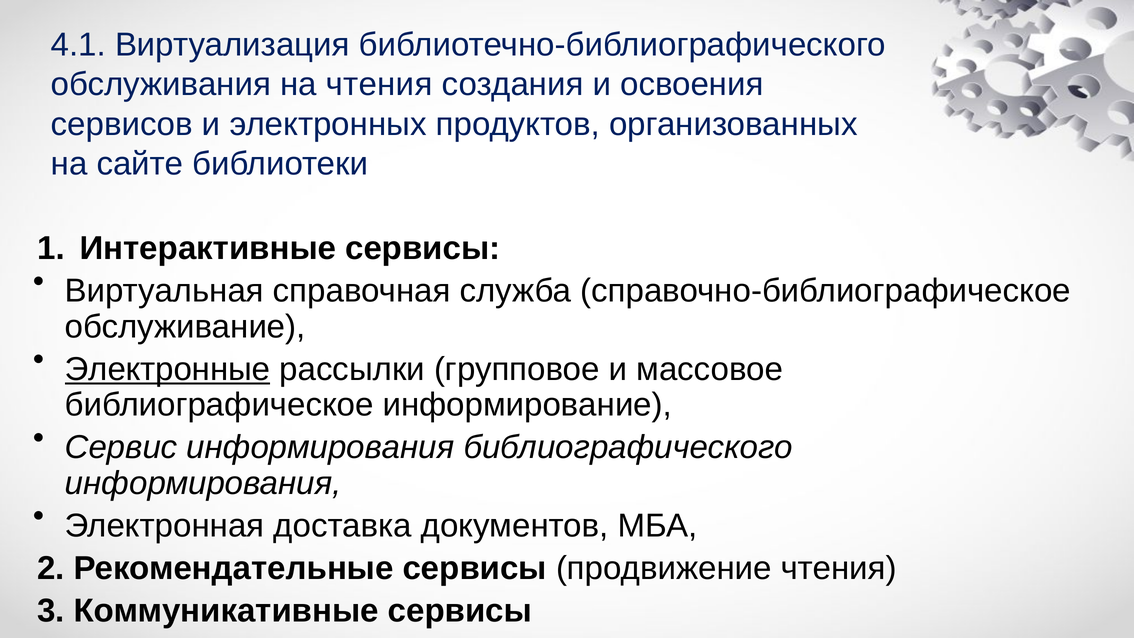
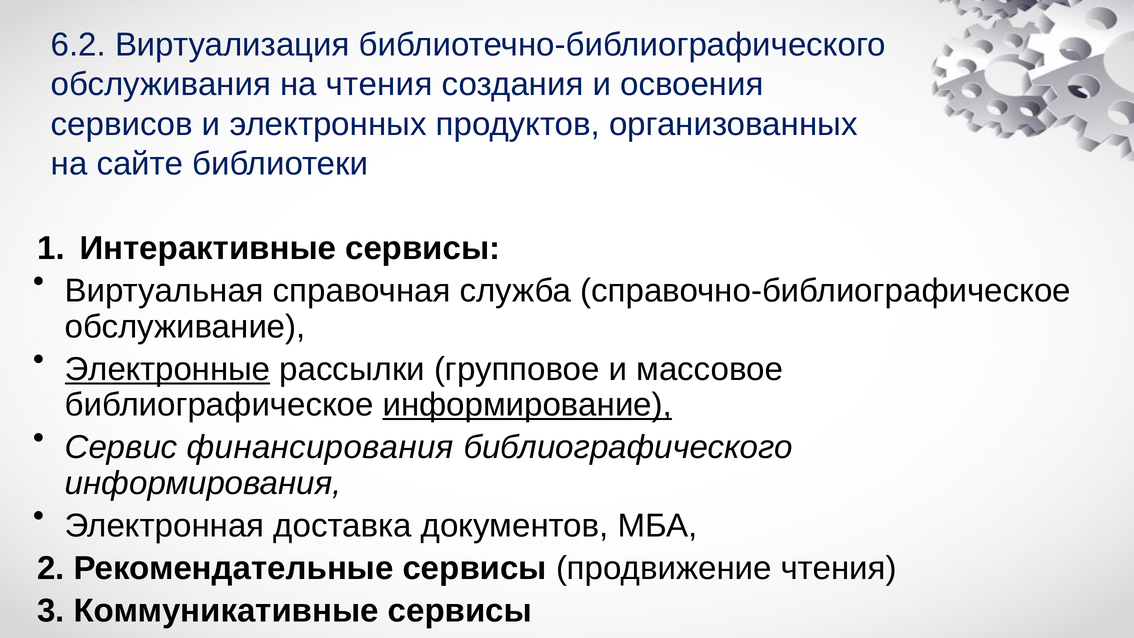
4.1: 4.1 -> 6.2
информирование underline: none -> present
Сервис информирования: информирования -> финансирования
